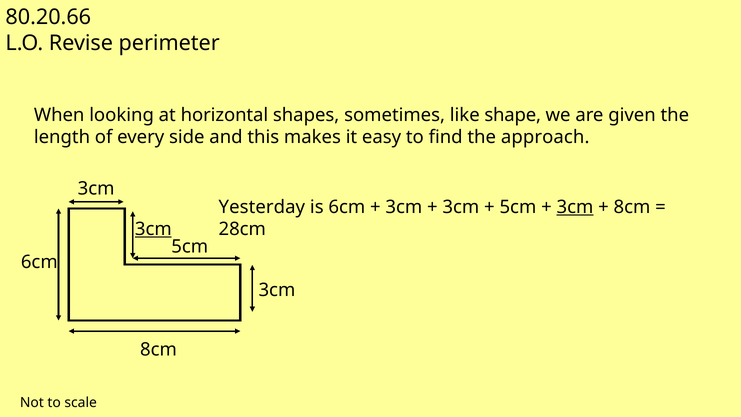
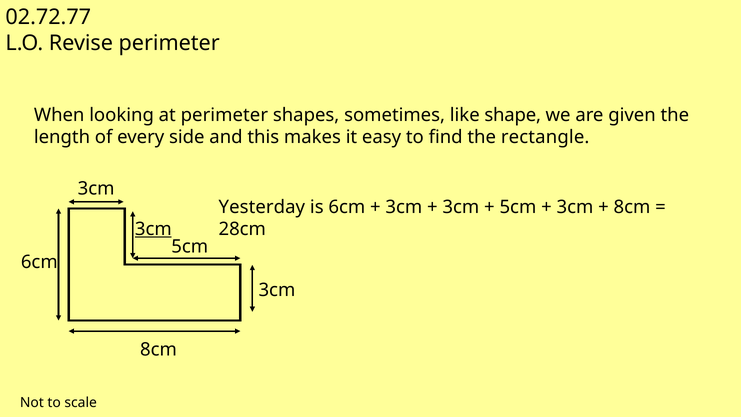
80.20.66: 80.20.66 -> 02.72.77
at horizontal: horizontal -> perimeter
approach: approach -> rectangle
3cm at (575, 207) underline: present -> none
